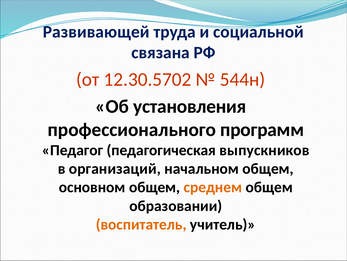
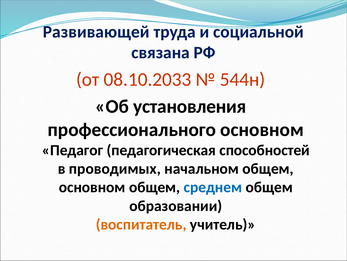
12.30.5702: 12.30.5702 -> 08.10.2033
профессионального программ: программ -> основном
выпускников: выпускников -> способностей
организаций: организаций -> проводимых
среднем colour: orange -> blue
